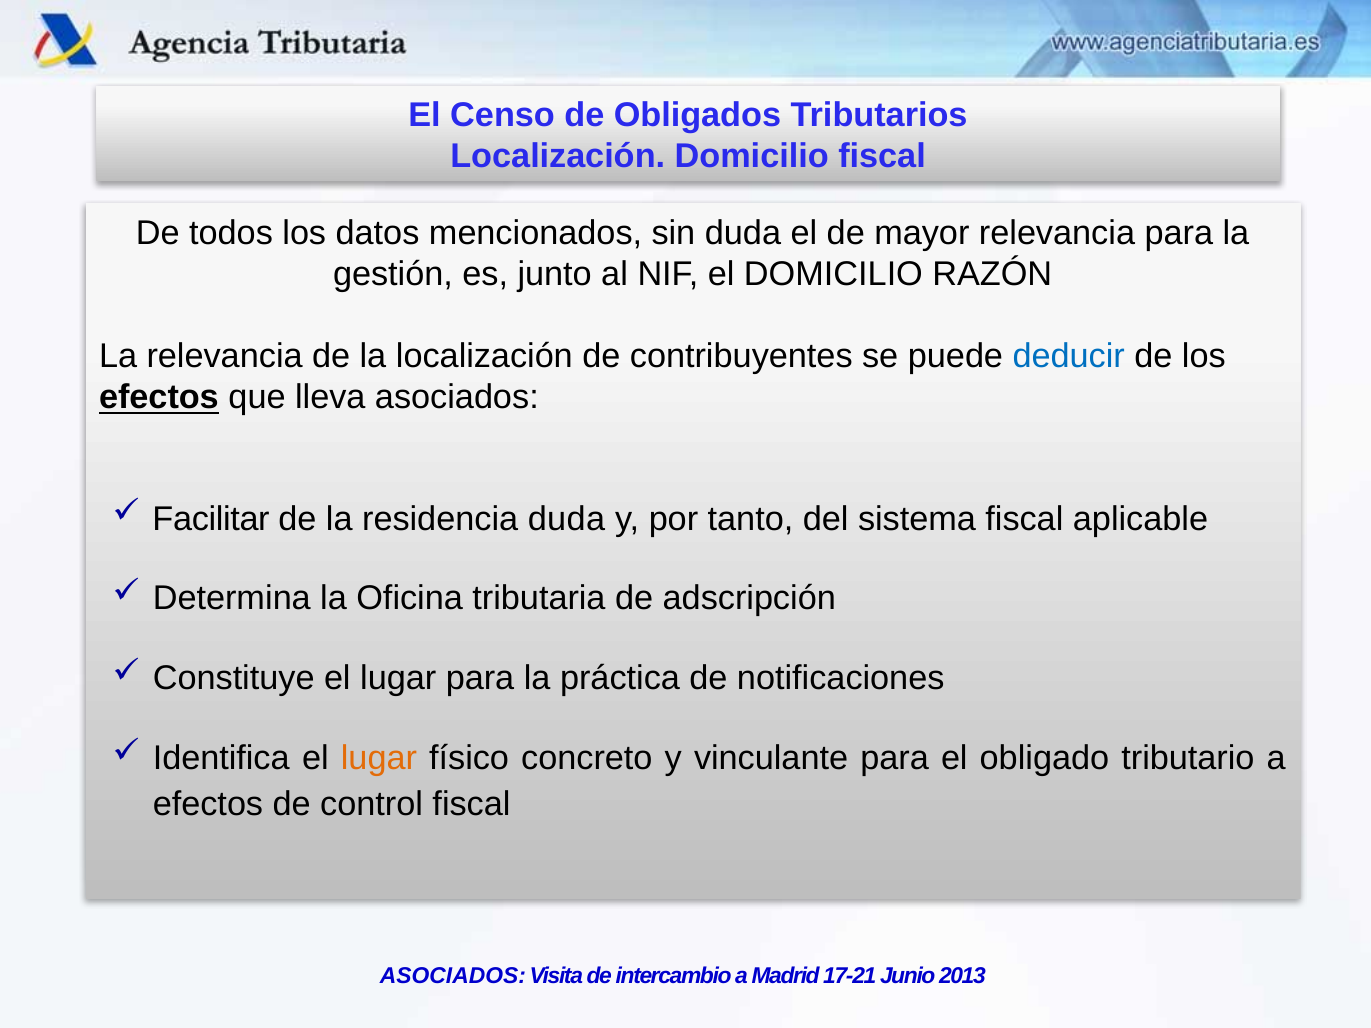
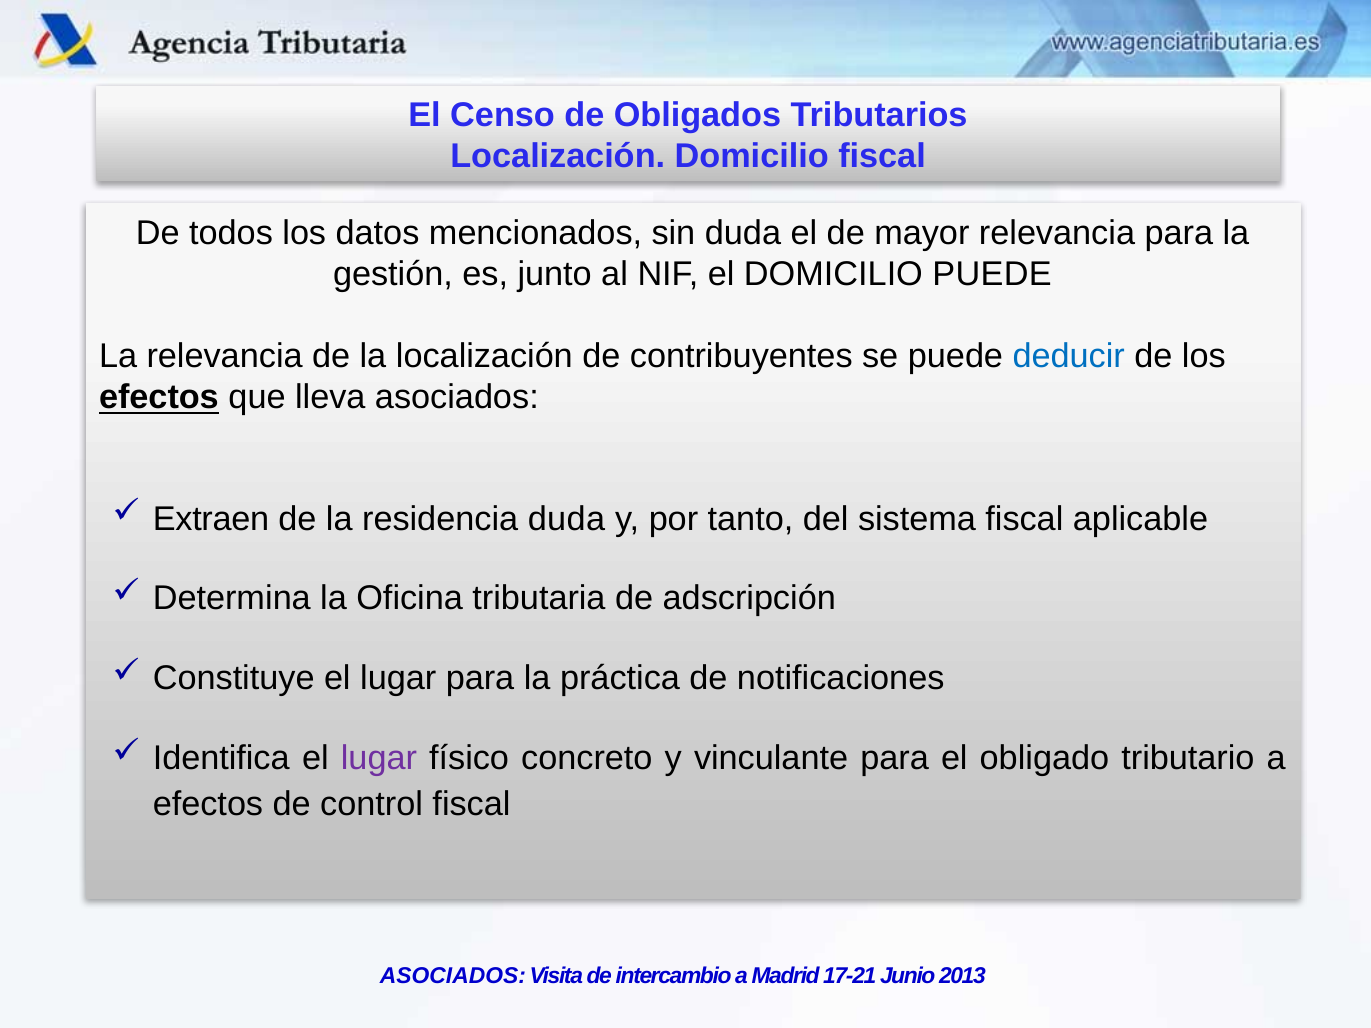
DOMICILIO RAZÓN: RAZÓN -> PUEDE
Facilitar: Facilitar -> Extraen
lugar at (379, 759) colour: orange -> purple
